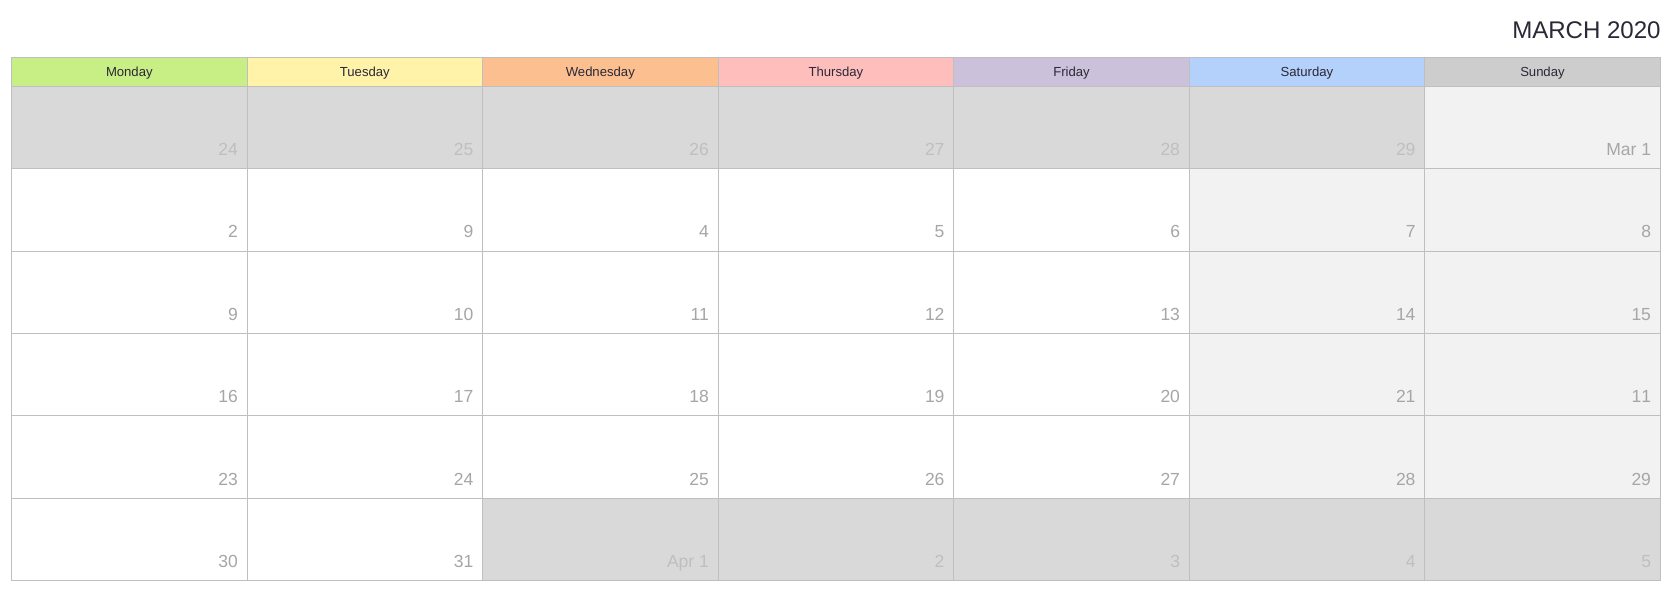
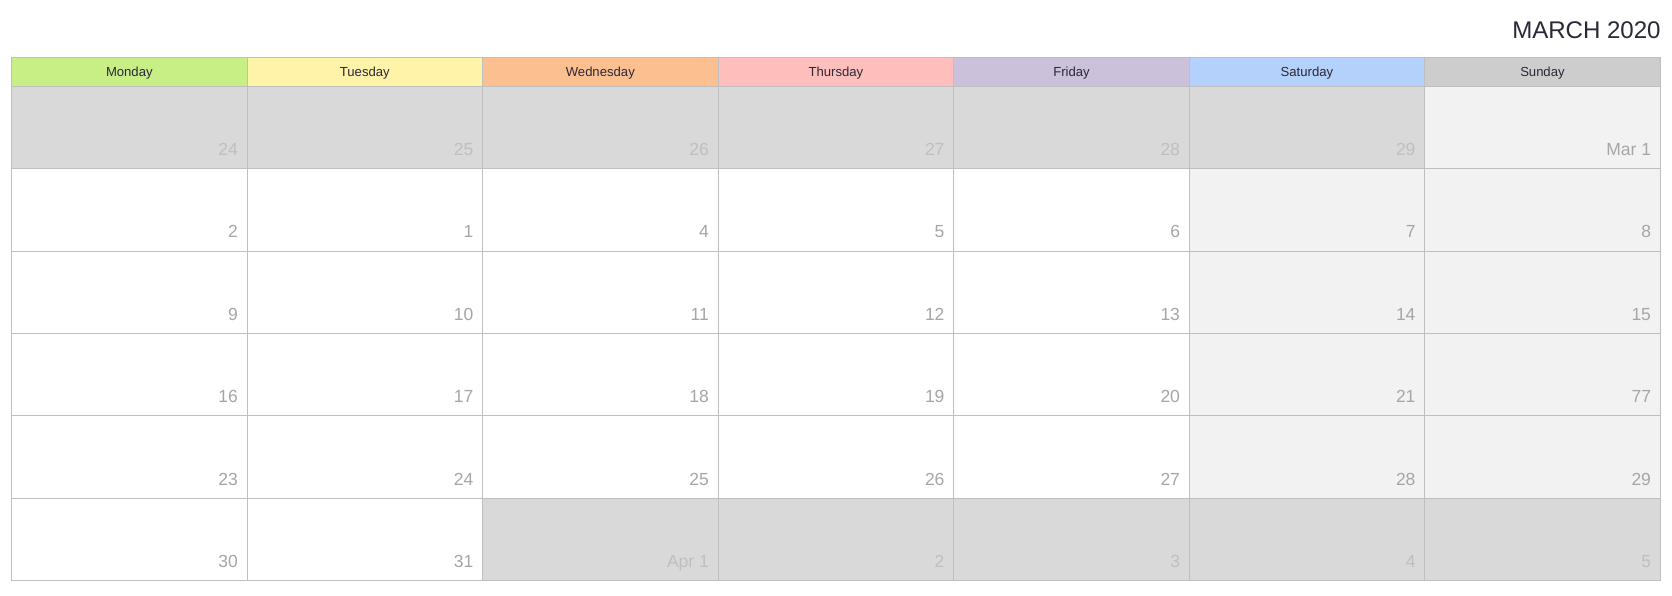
2 9: 9 -> 1
21 11: 11 -> 77
